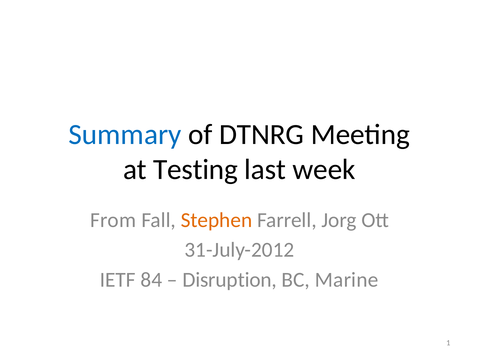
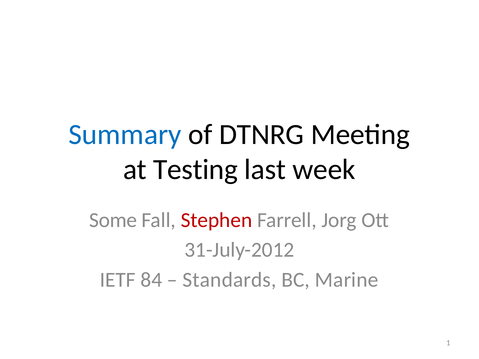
From: From -> Some
Stephen colour: orange -> red
Disruption: Disruption -> Standards
